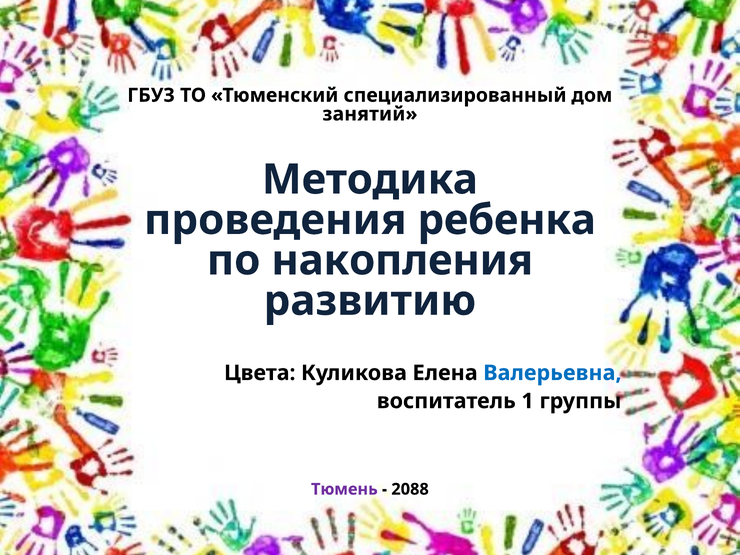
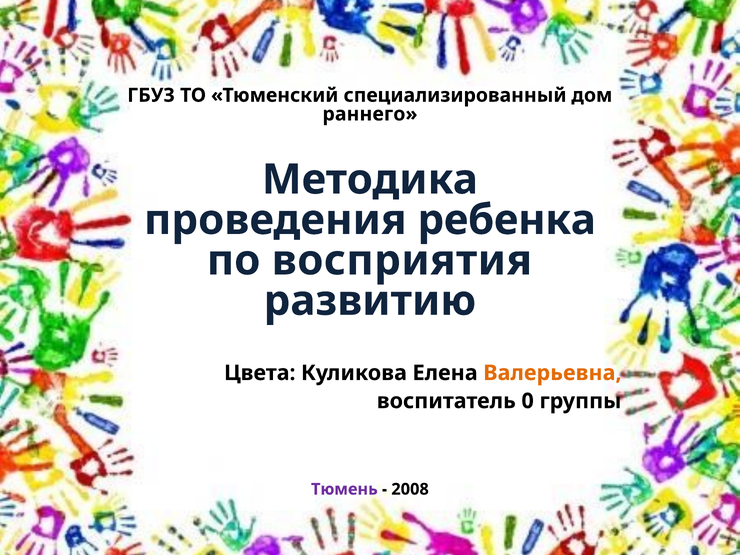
занятий: занятий -> раннего
накопления: накопления -> восприятия
Валерьевна colour: blue -> orange
1: 1 -> 0
2088: 2088 -> 2008
